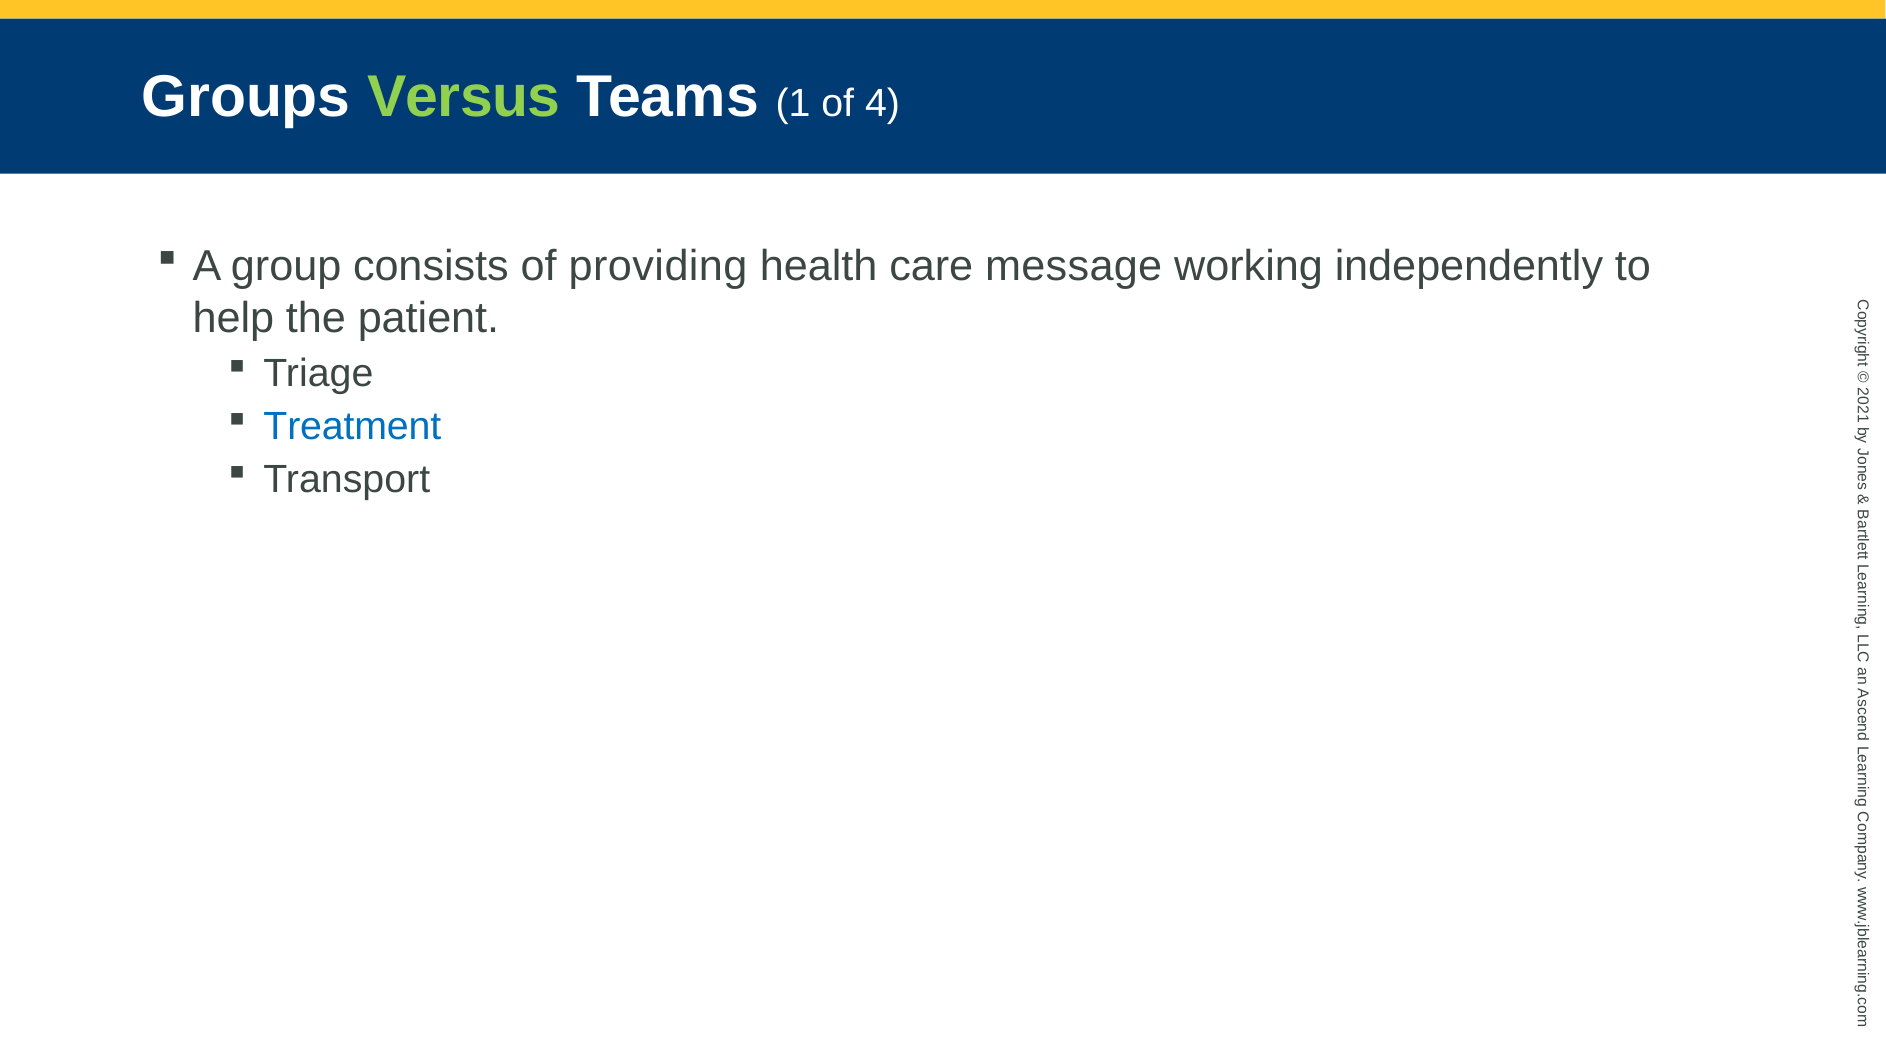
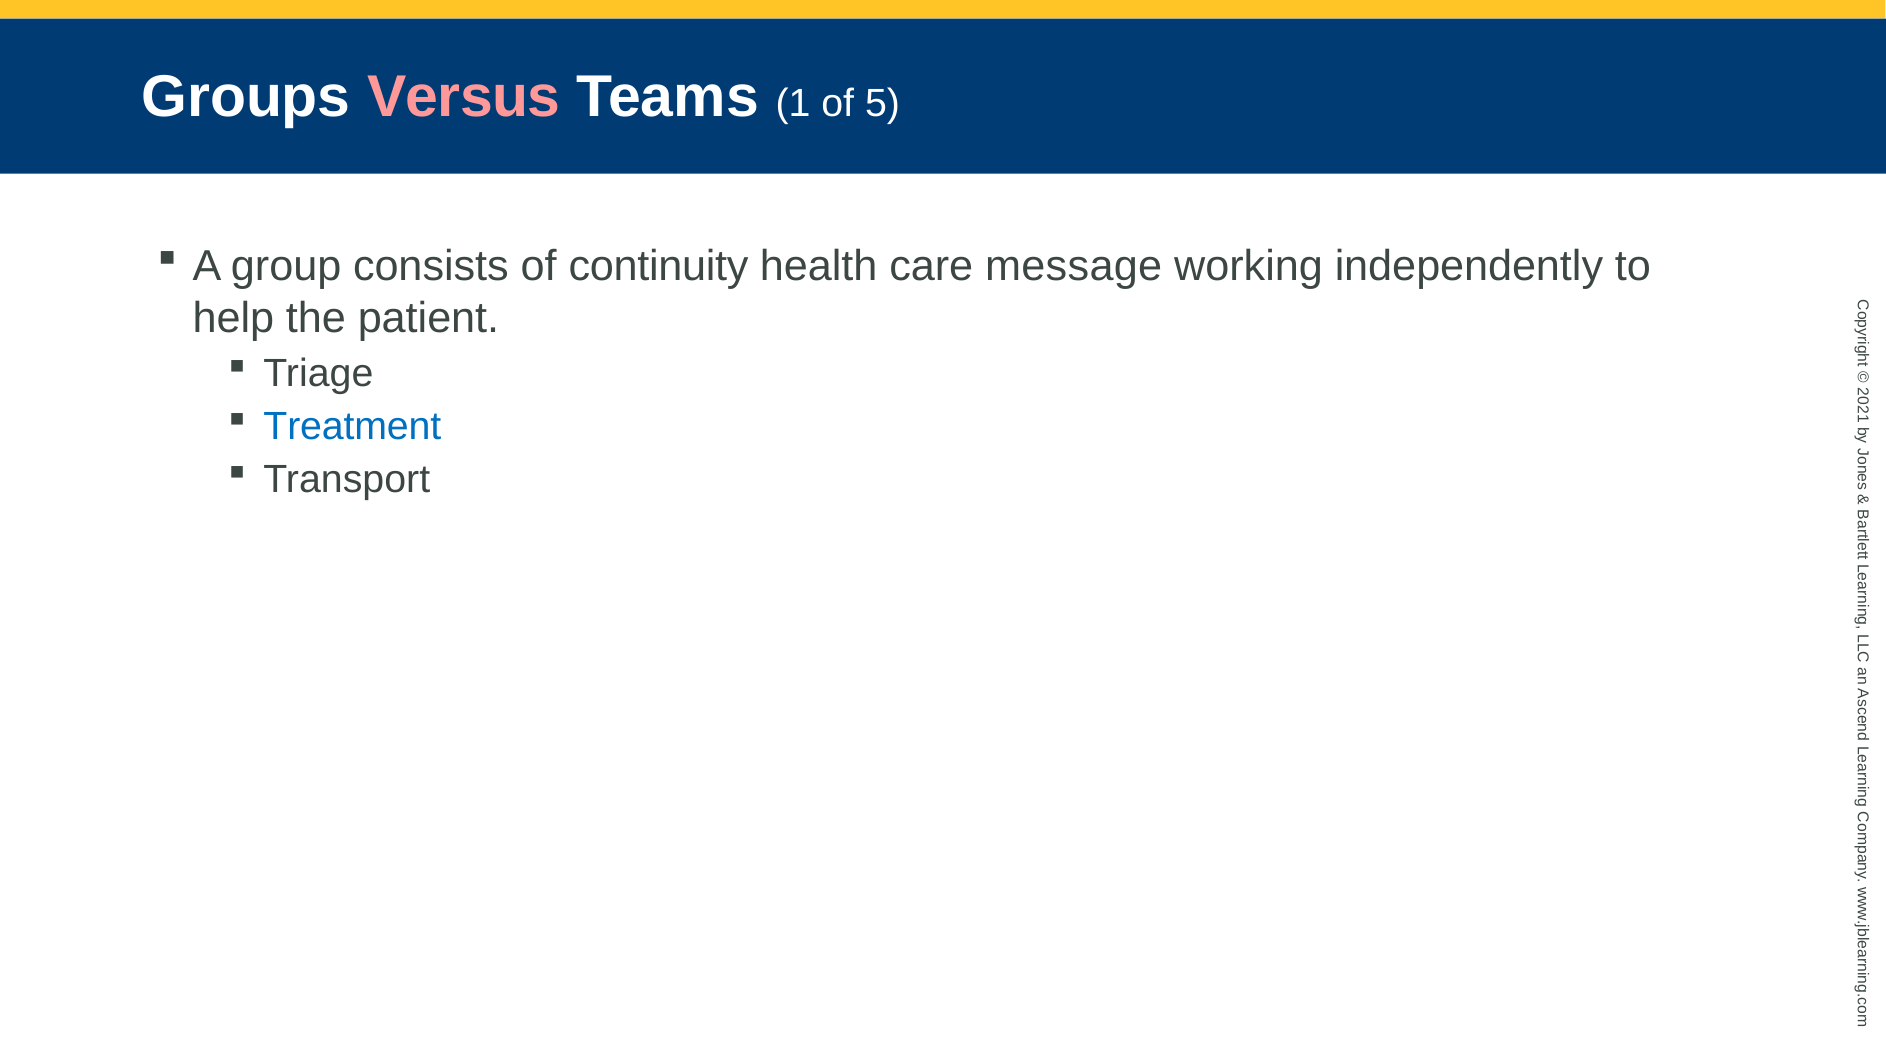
Versus colour: light green -> pink
4: 4 -> 5
providing: providing -> continuity
